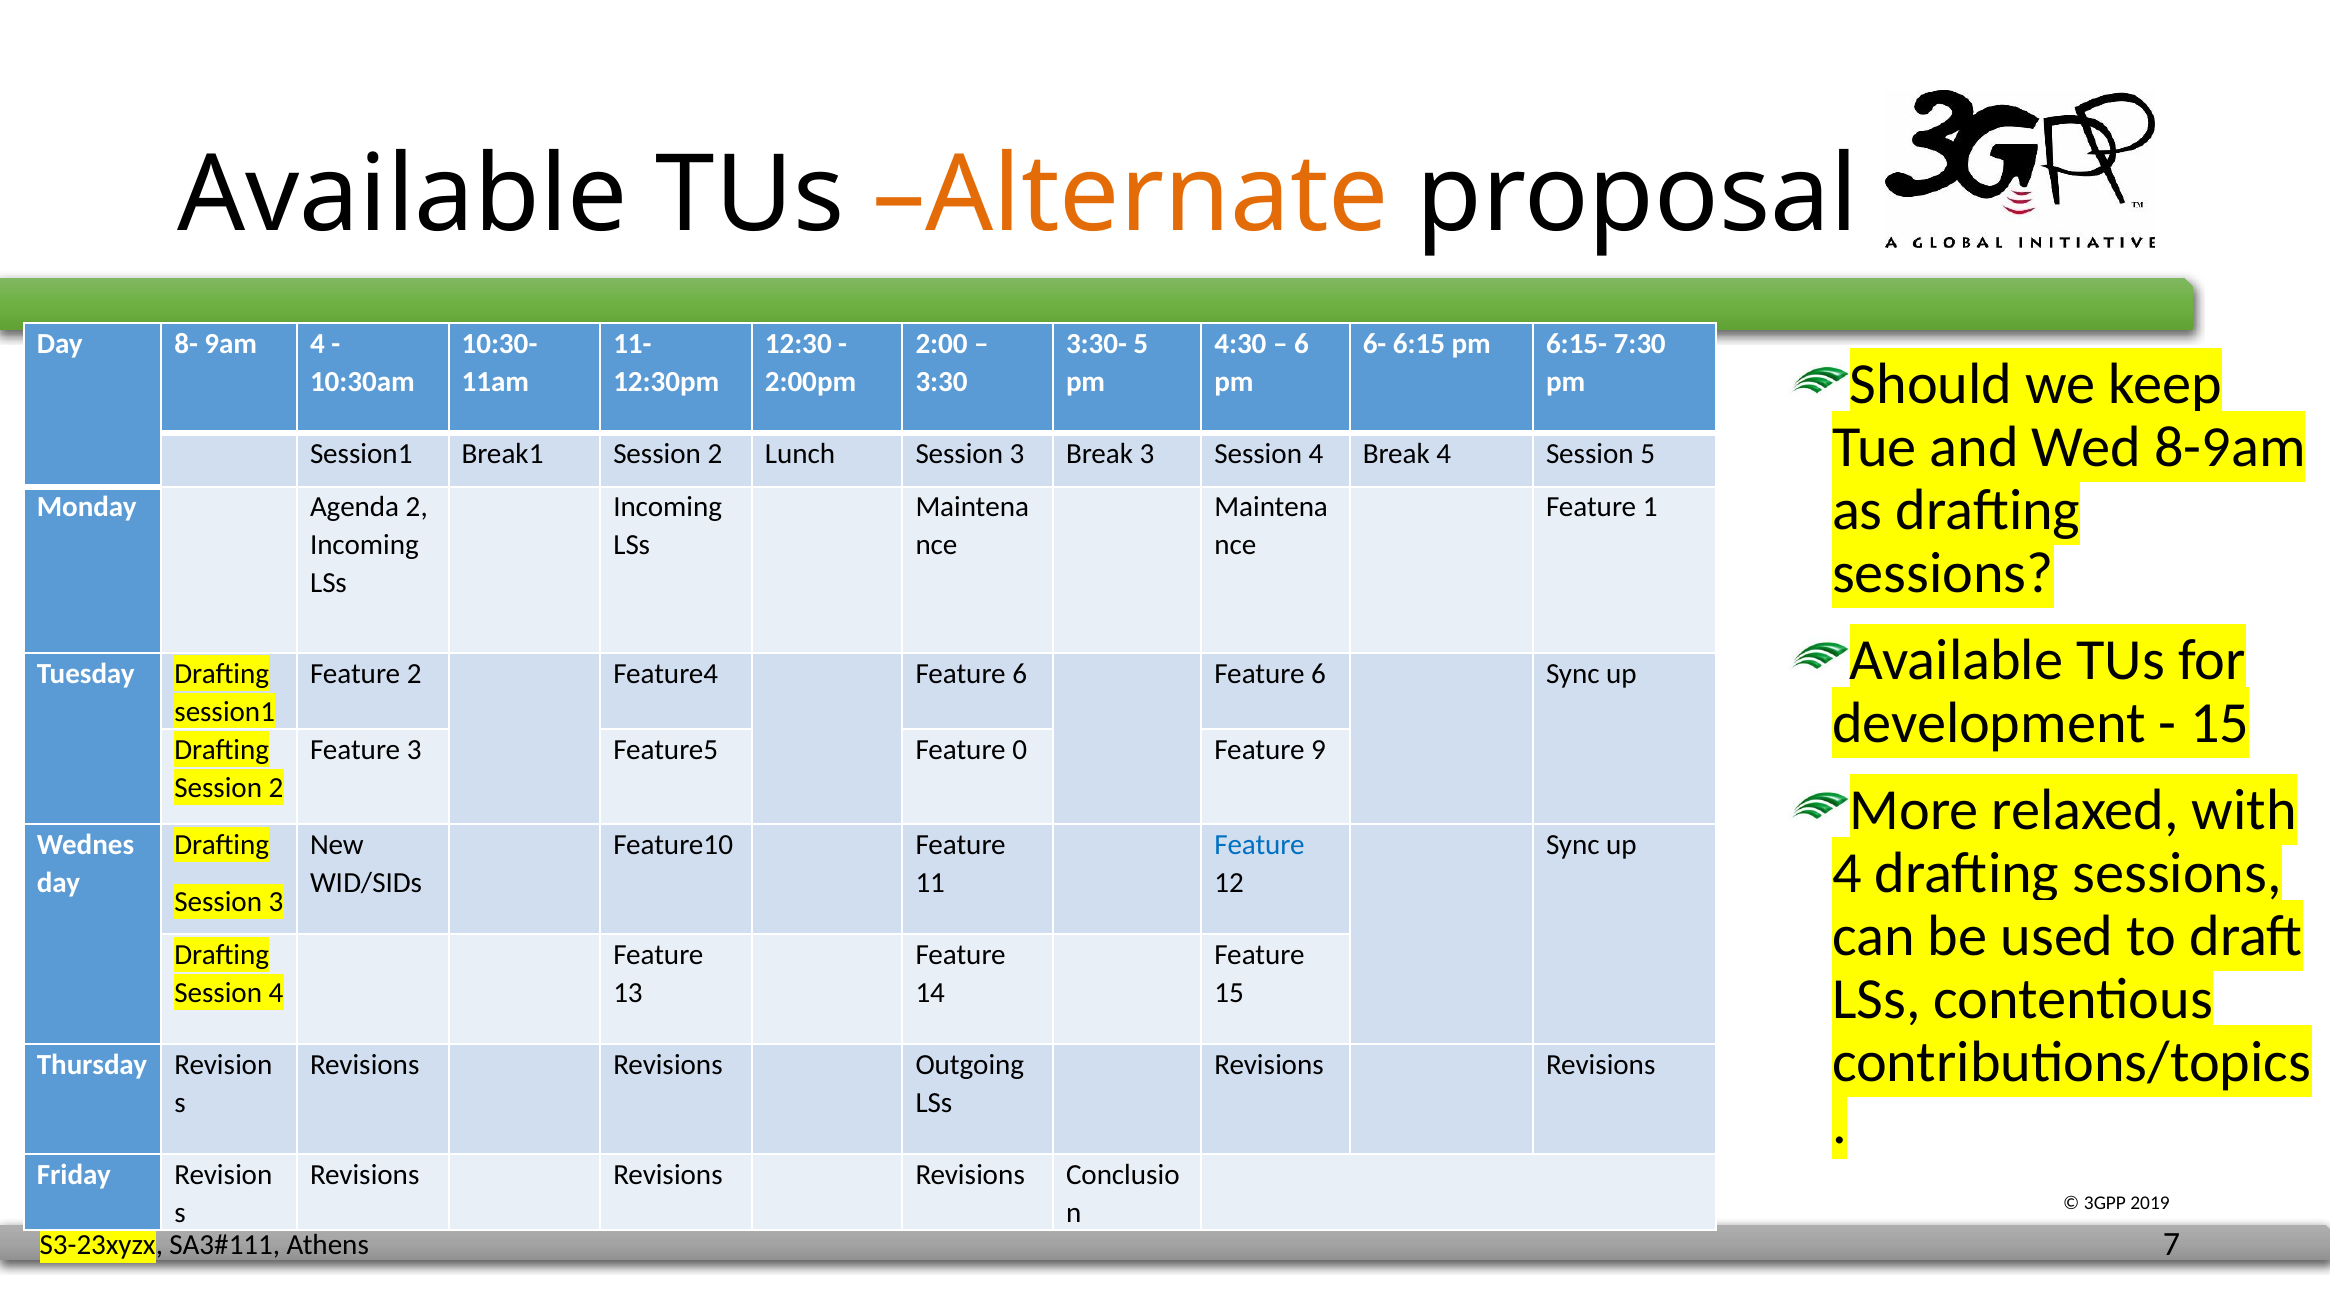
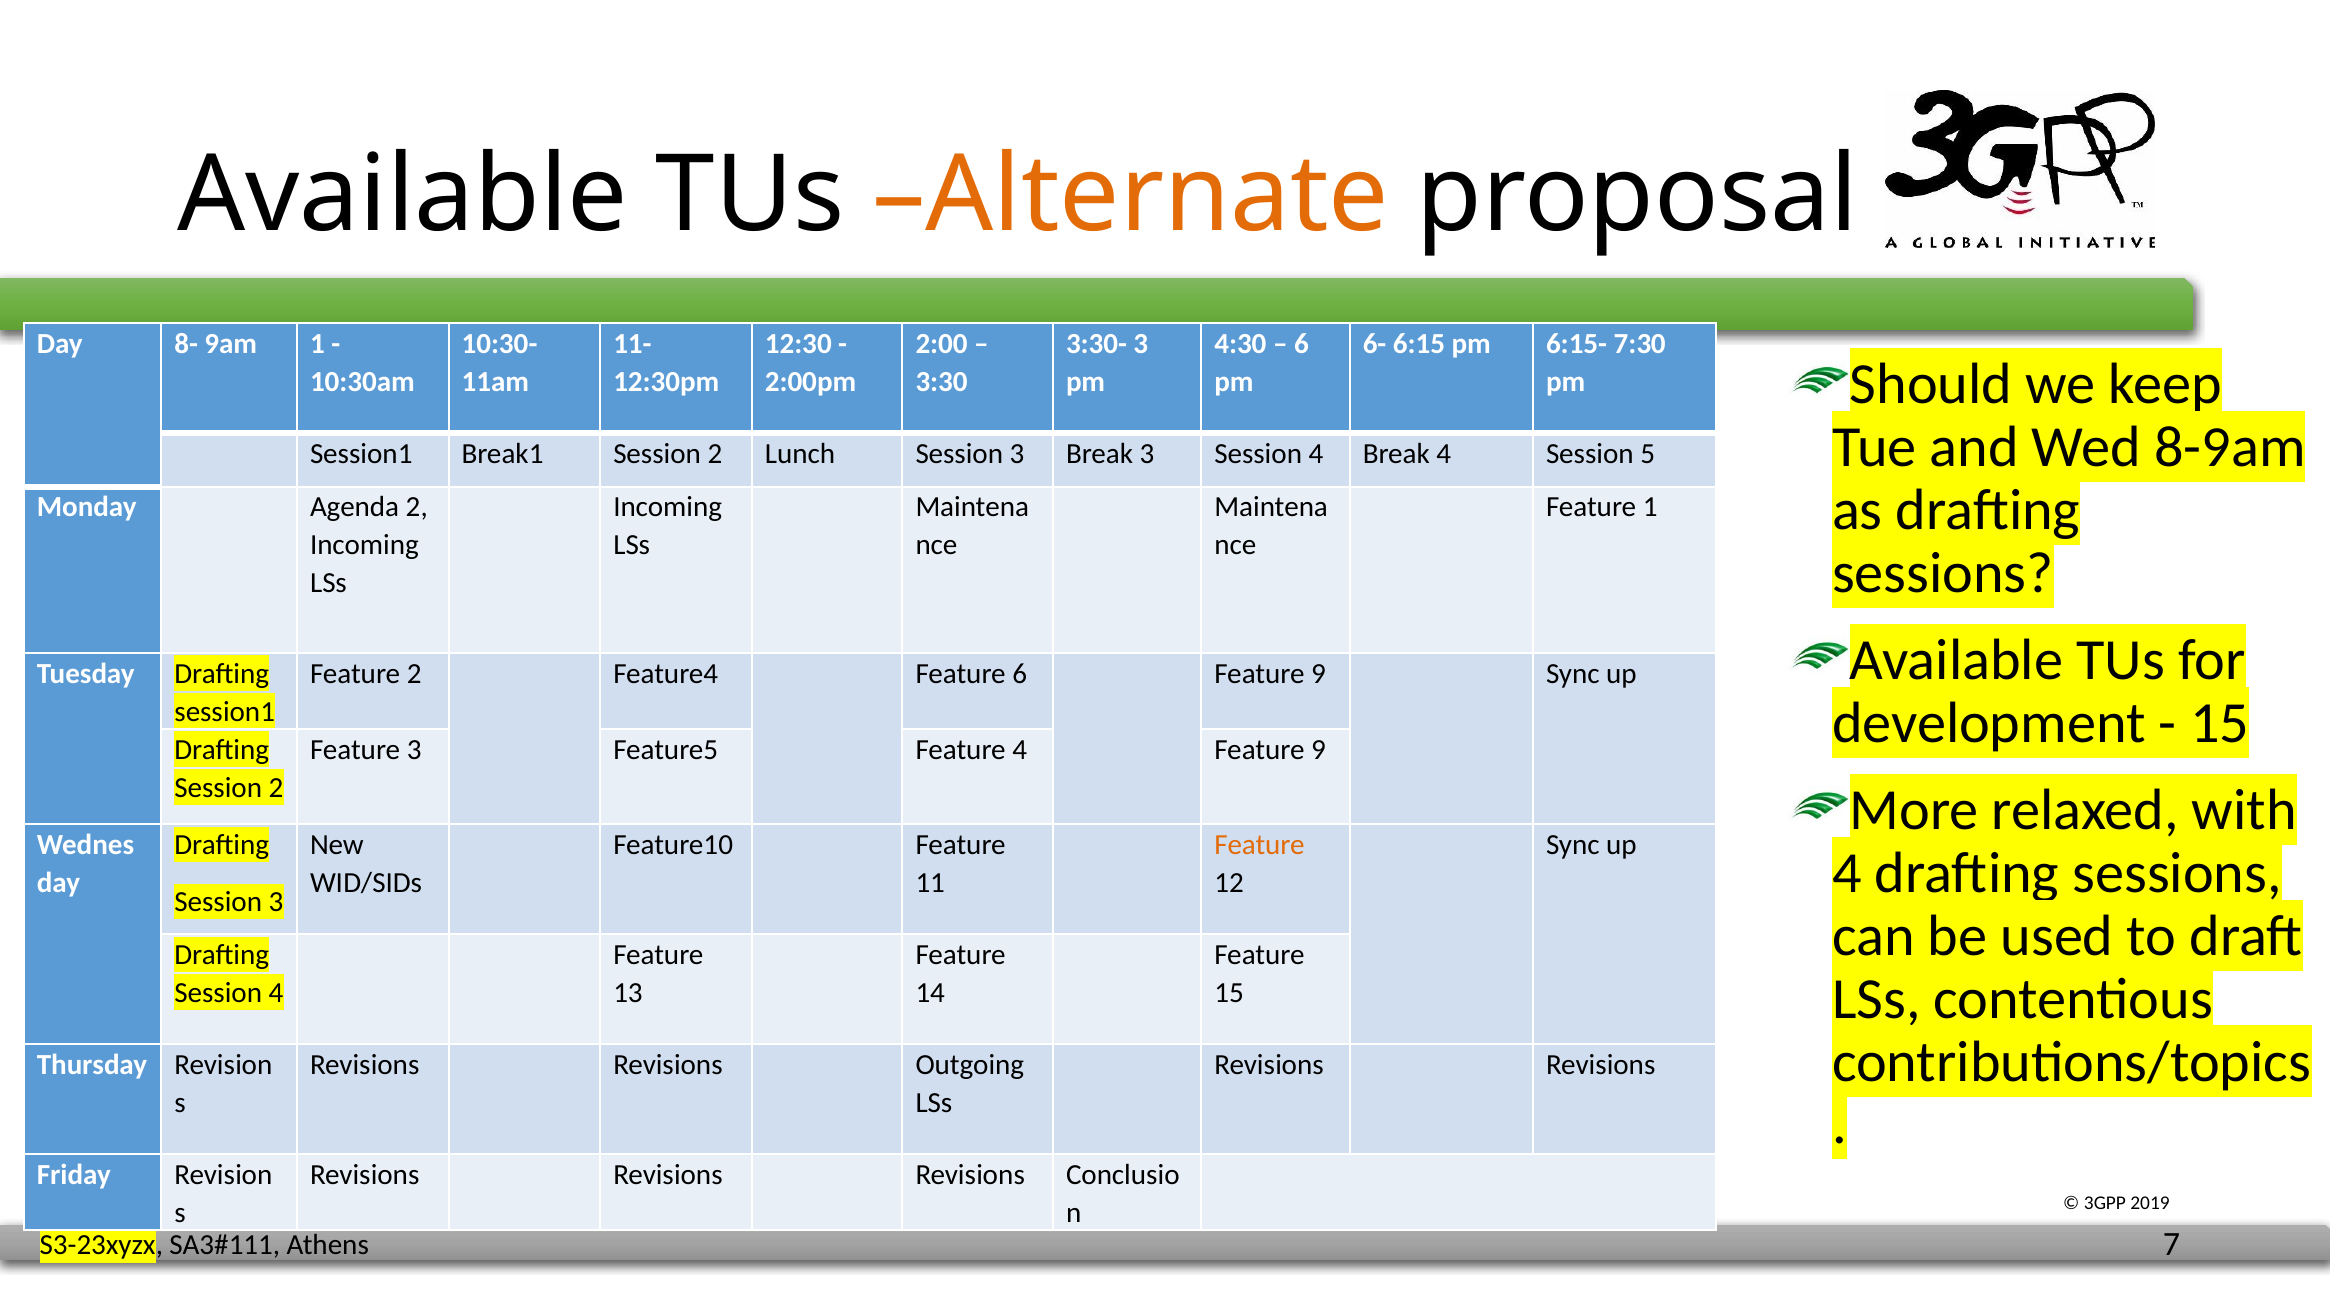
9am 4: 4 -> 1
3:30- 5: 5 -> 3
6 Feature 6: 6 -> 9
Feature 0: 0 -> 4
Feature at (1260, 845) colour: blue -> orange
